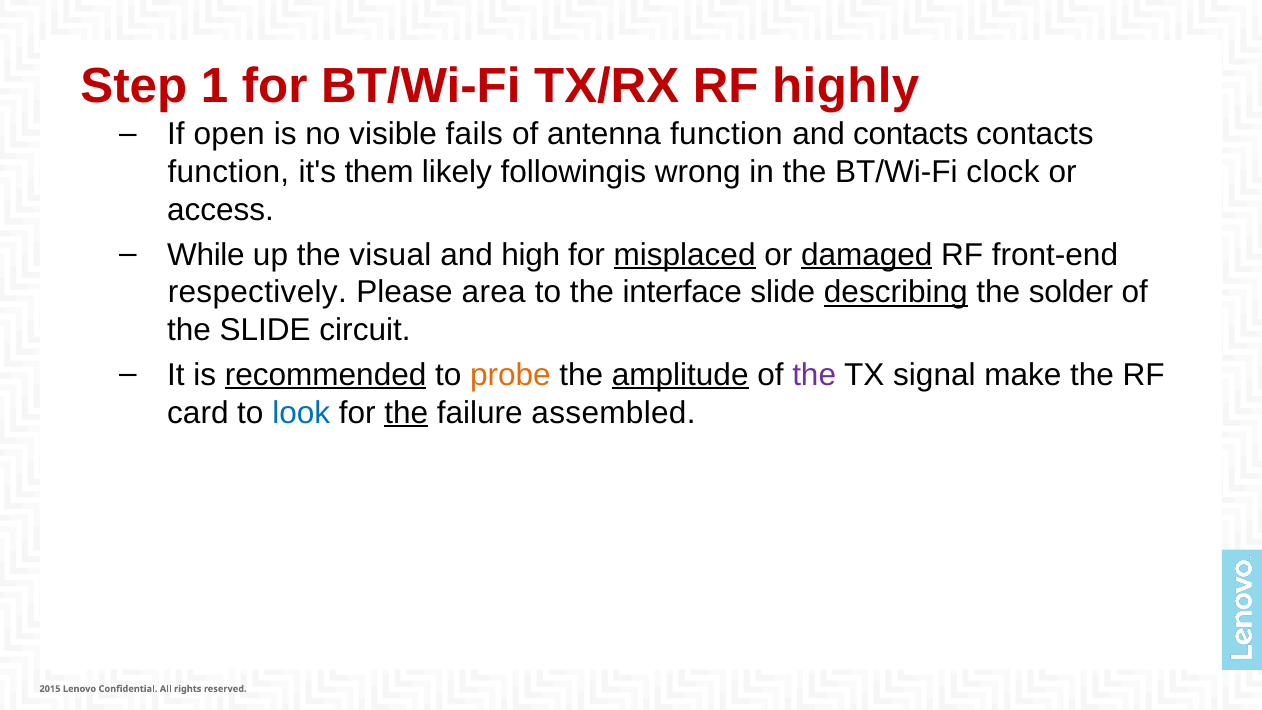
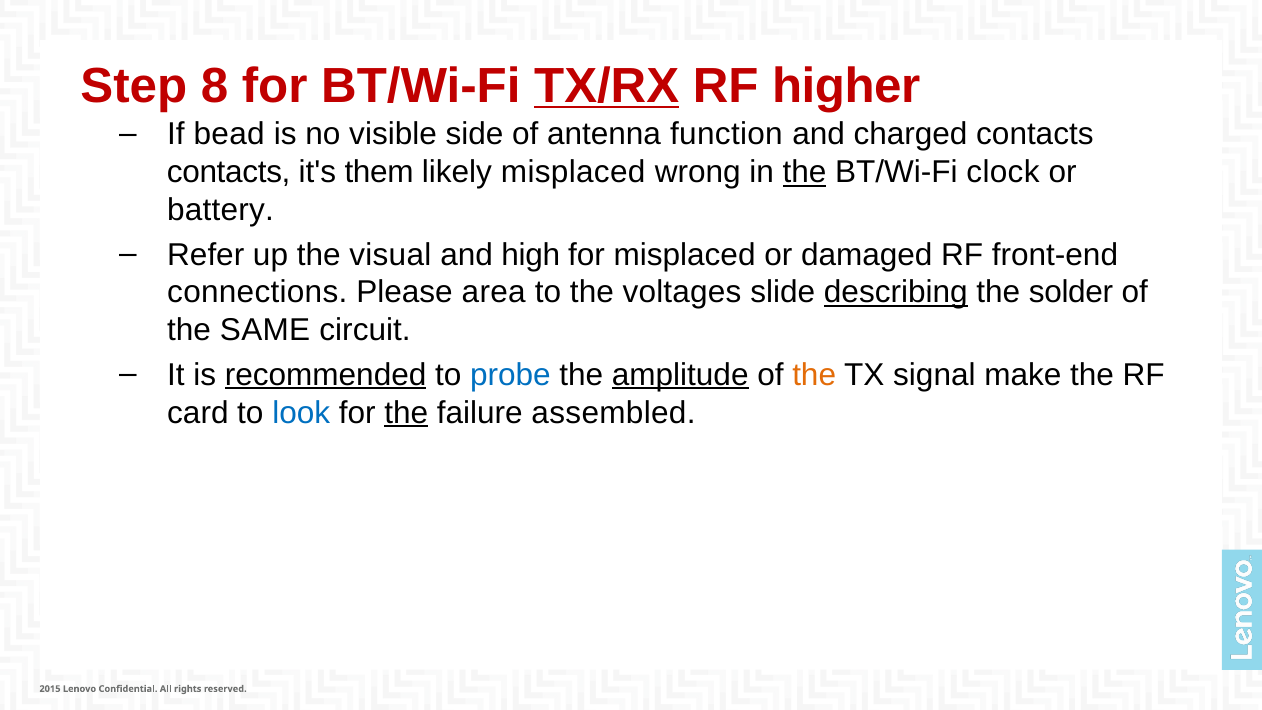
1: 1 -> 8
TX/RX underline: none -> present
highly: highly -> higher
open: open -> bead
fails: fails -> side
and contacts: contacts -> charged
function at (228, 172): function -> contacts
likely followingis: followingis -> misplaced
the at (805, 172) underline: none -> present
access: access -> battery
While: While -> Refer
misplaced at (685, 255) underline: present -> none
damaged underline: present -> none
respectively: respectively -> connections
interface: interface -> voltages
the SLIDE: SLIDE -> SAME
probe colour: orange -> blue
the at (814, 375) colour: purple -> orange
